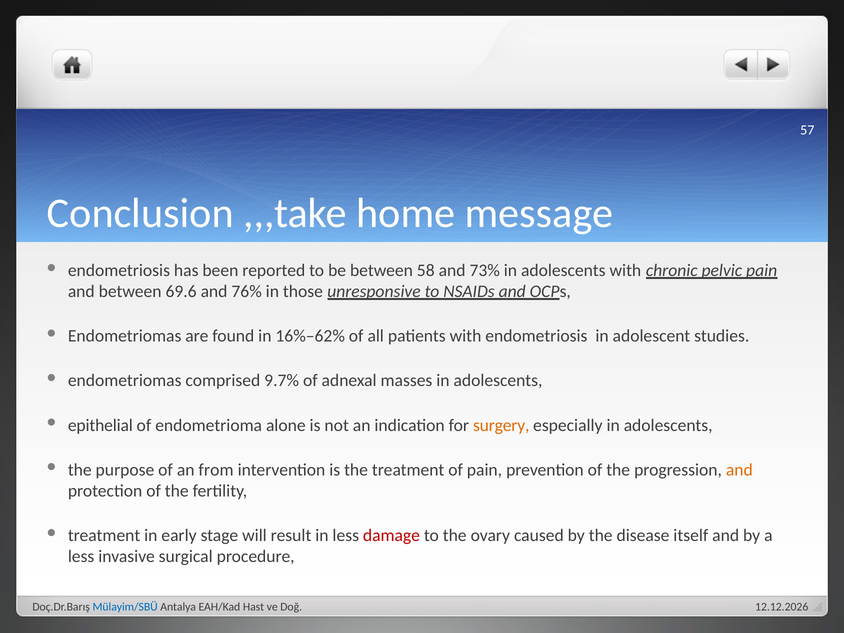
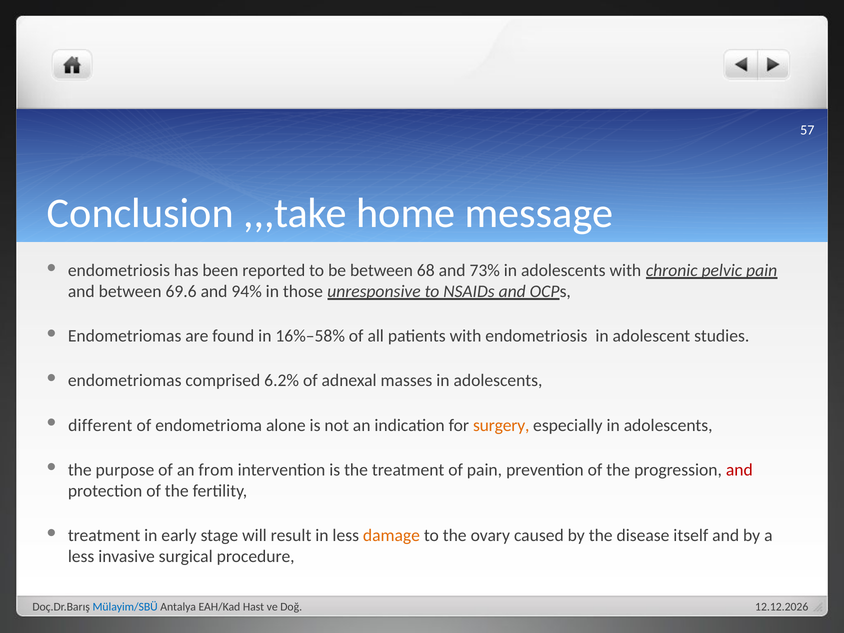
58: 58 -> 68
76%: 76% -> 94%
16%–62%: 16%–62% -> 16%–58%
9.7%: 9.7% -> 6.2%
epithelial: epithelial -> different
and at (739, 470) colour: orange -> red
damage colour: red -> orange
